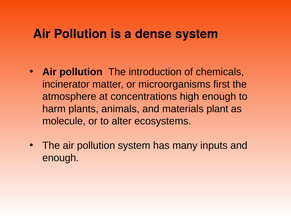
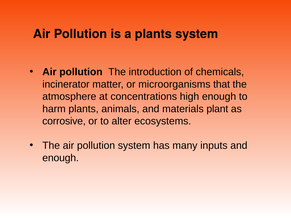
a dense: dense -> plants
first: first -> that
molecule: molecule -> corrosive
